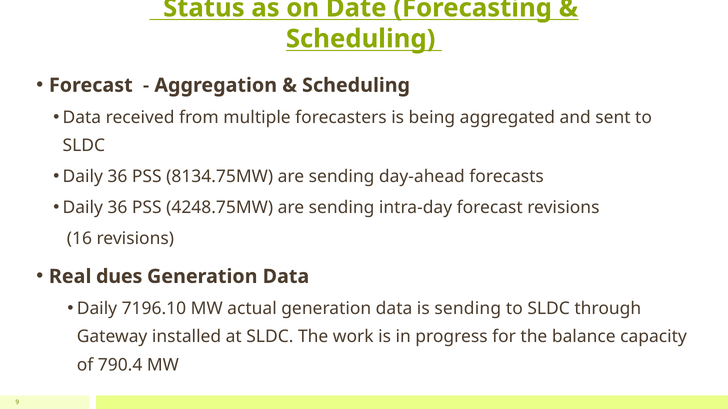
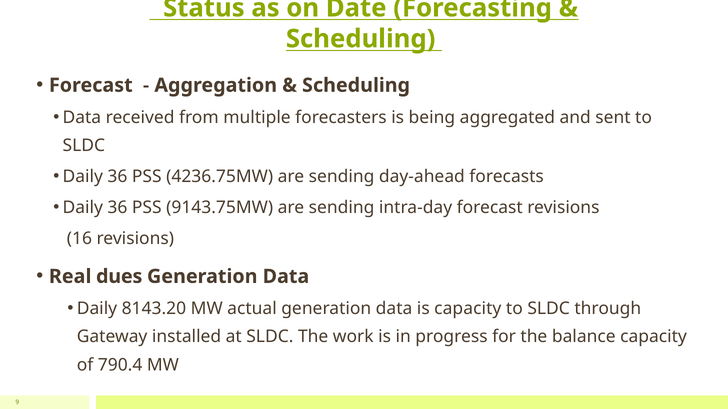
8134.75MW: 8134.75MW -> 4236.75MW
4248.75MW: 4248.75MW -> 9143.75MW
7196.10: 7196.10 -> 8143.20
is sending: sending -> capacity
